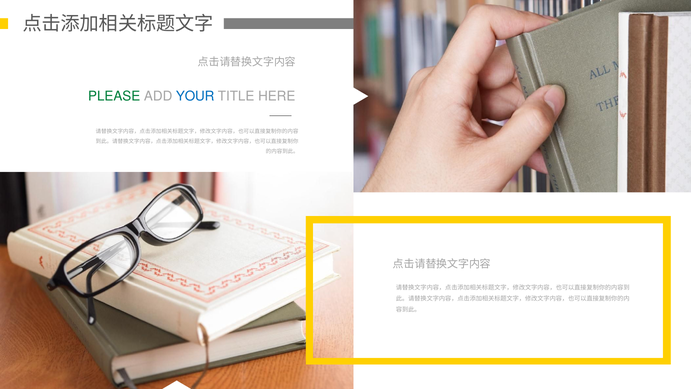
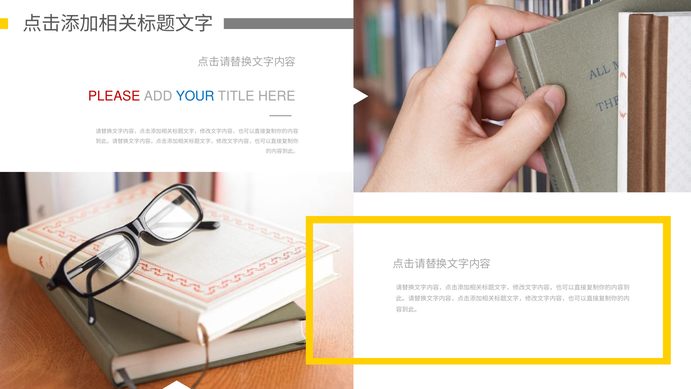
PLEASE colour: green -> red
